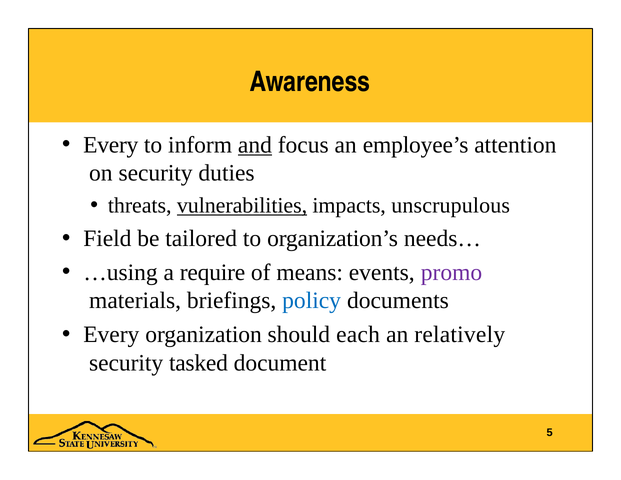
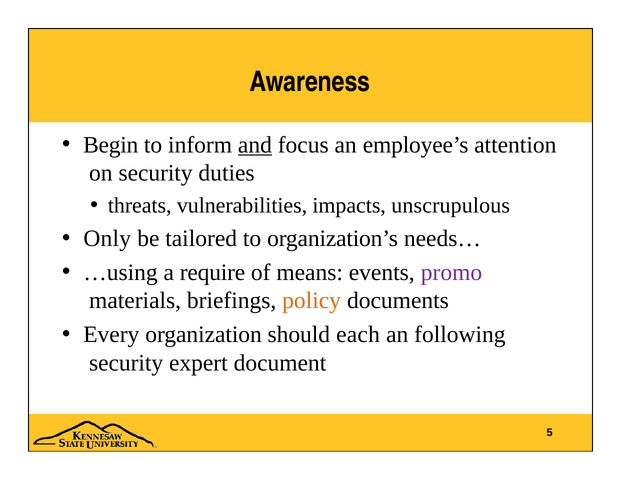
Every at (111, 145): Every -> Begin
vulnerabilities underline: present -> none
Field: Field -> Only
policy colour: blue -> orange
relatively: relatively -> following
tasked: tasked -> expert
